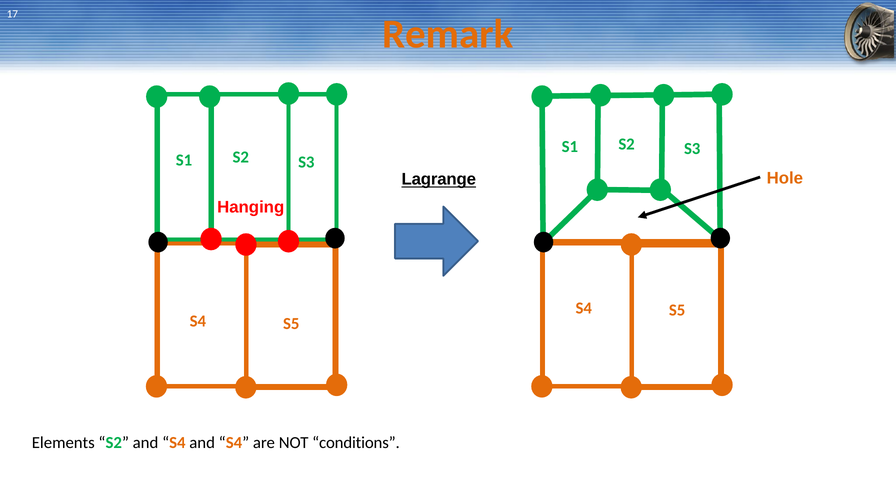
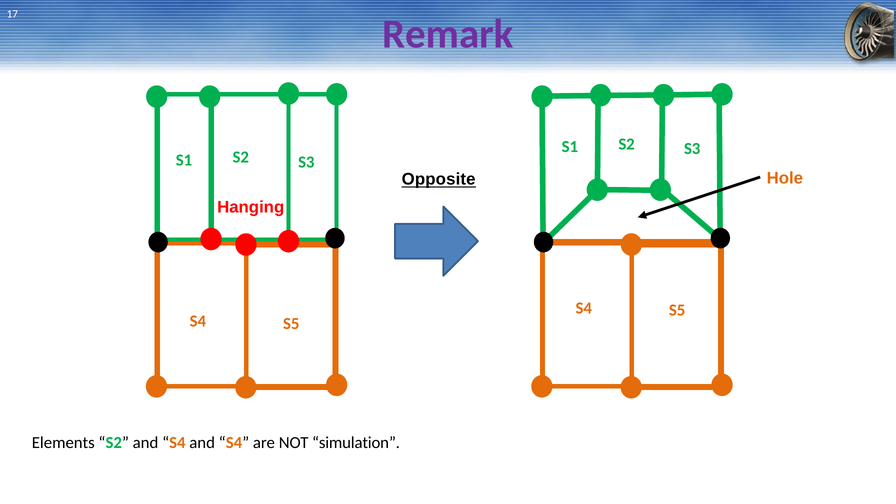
Remark colour: orange -> purple
Lagrange: Lagrange -> Opposite
conditions: conditions -> simulation
